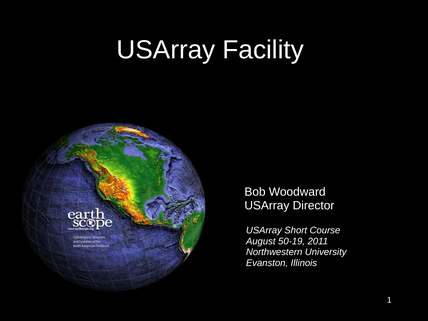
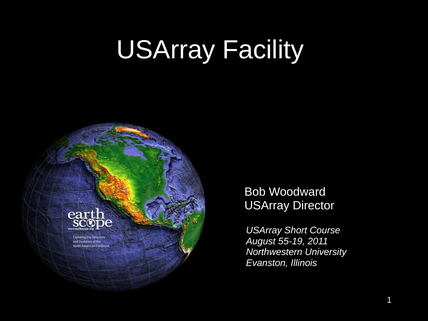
50-19: 50-19 -> 55-19
